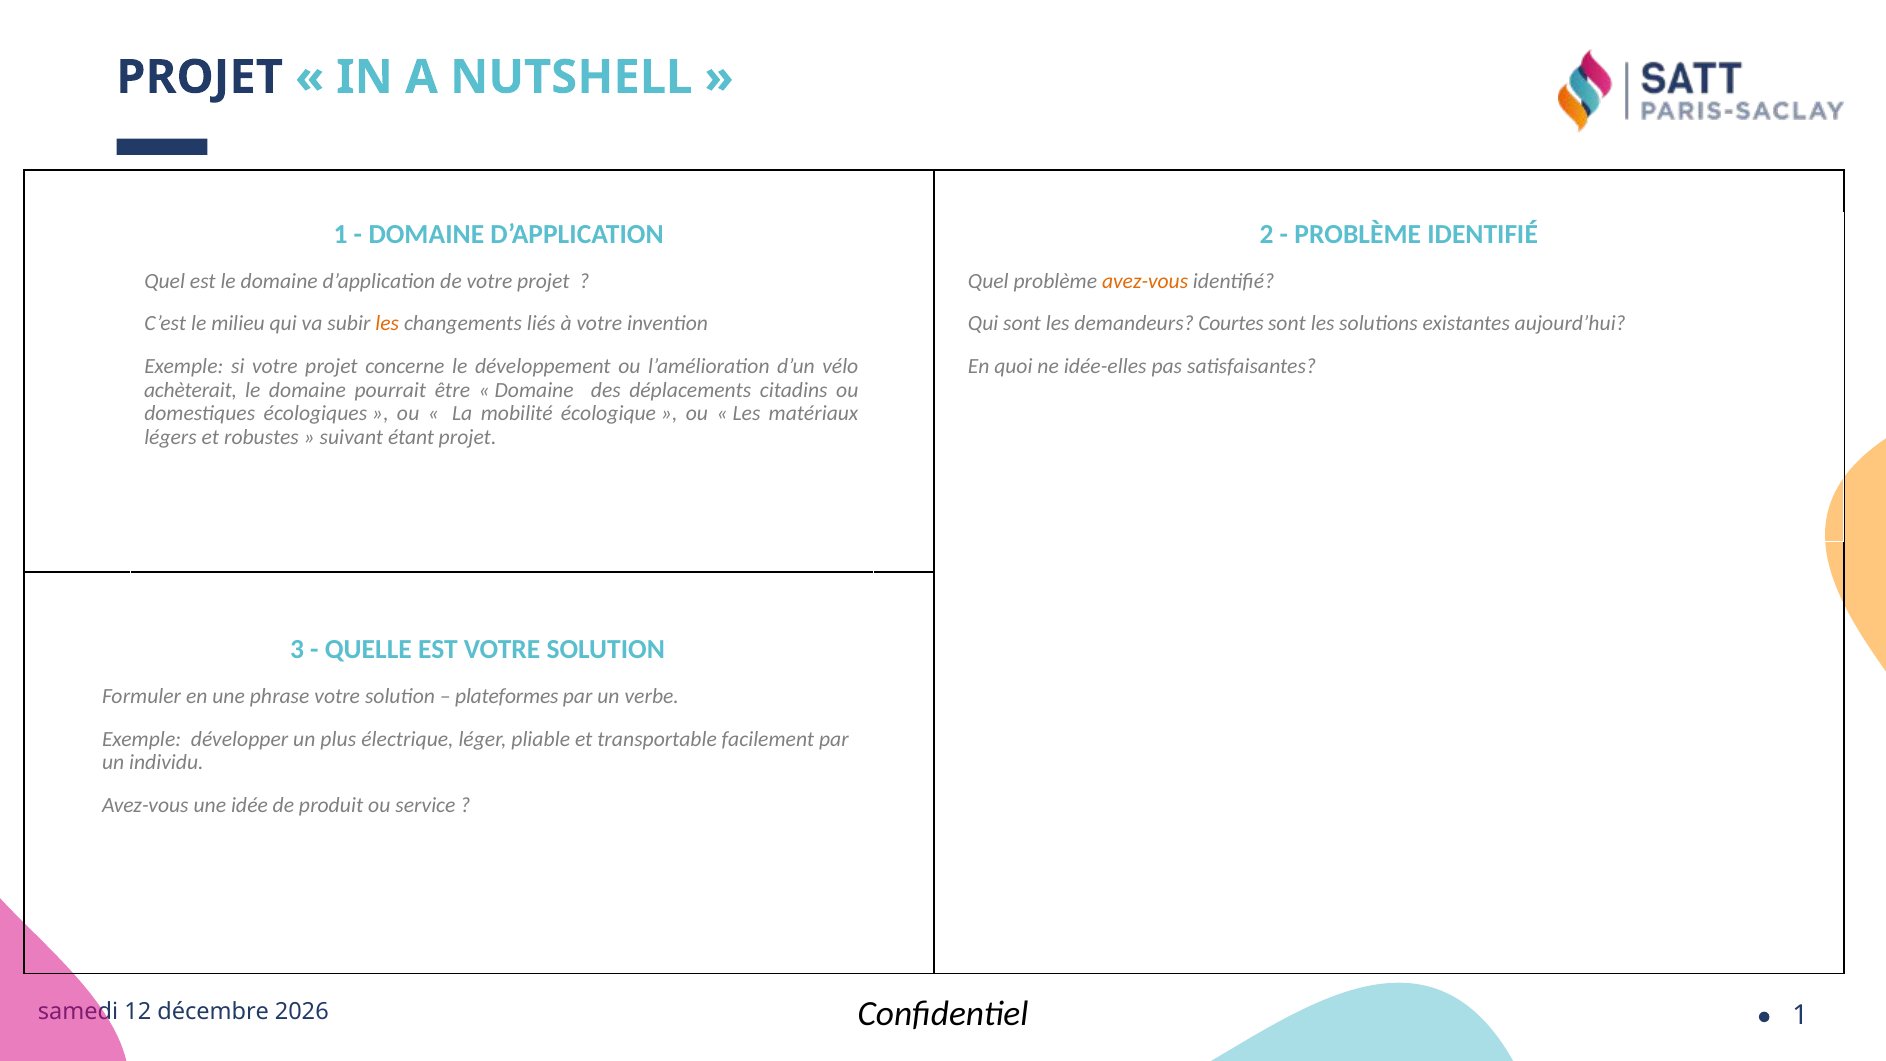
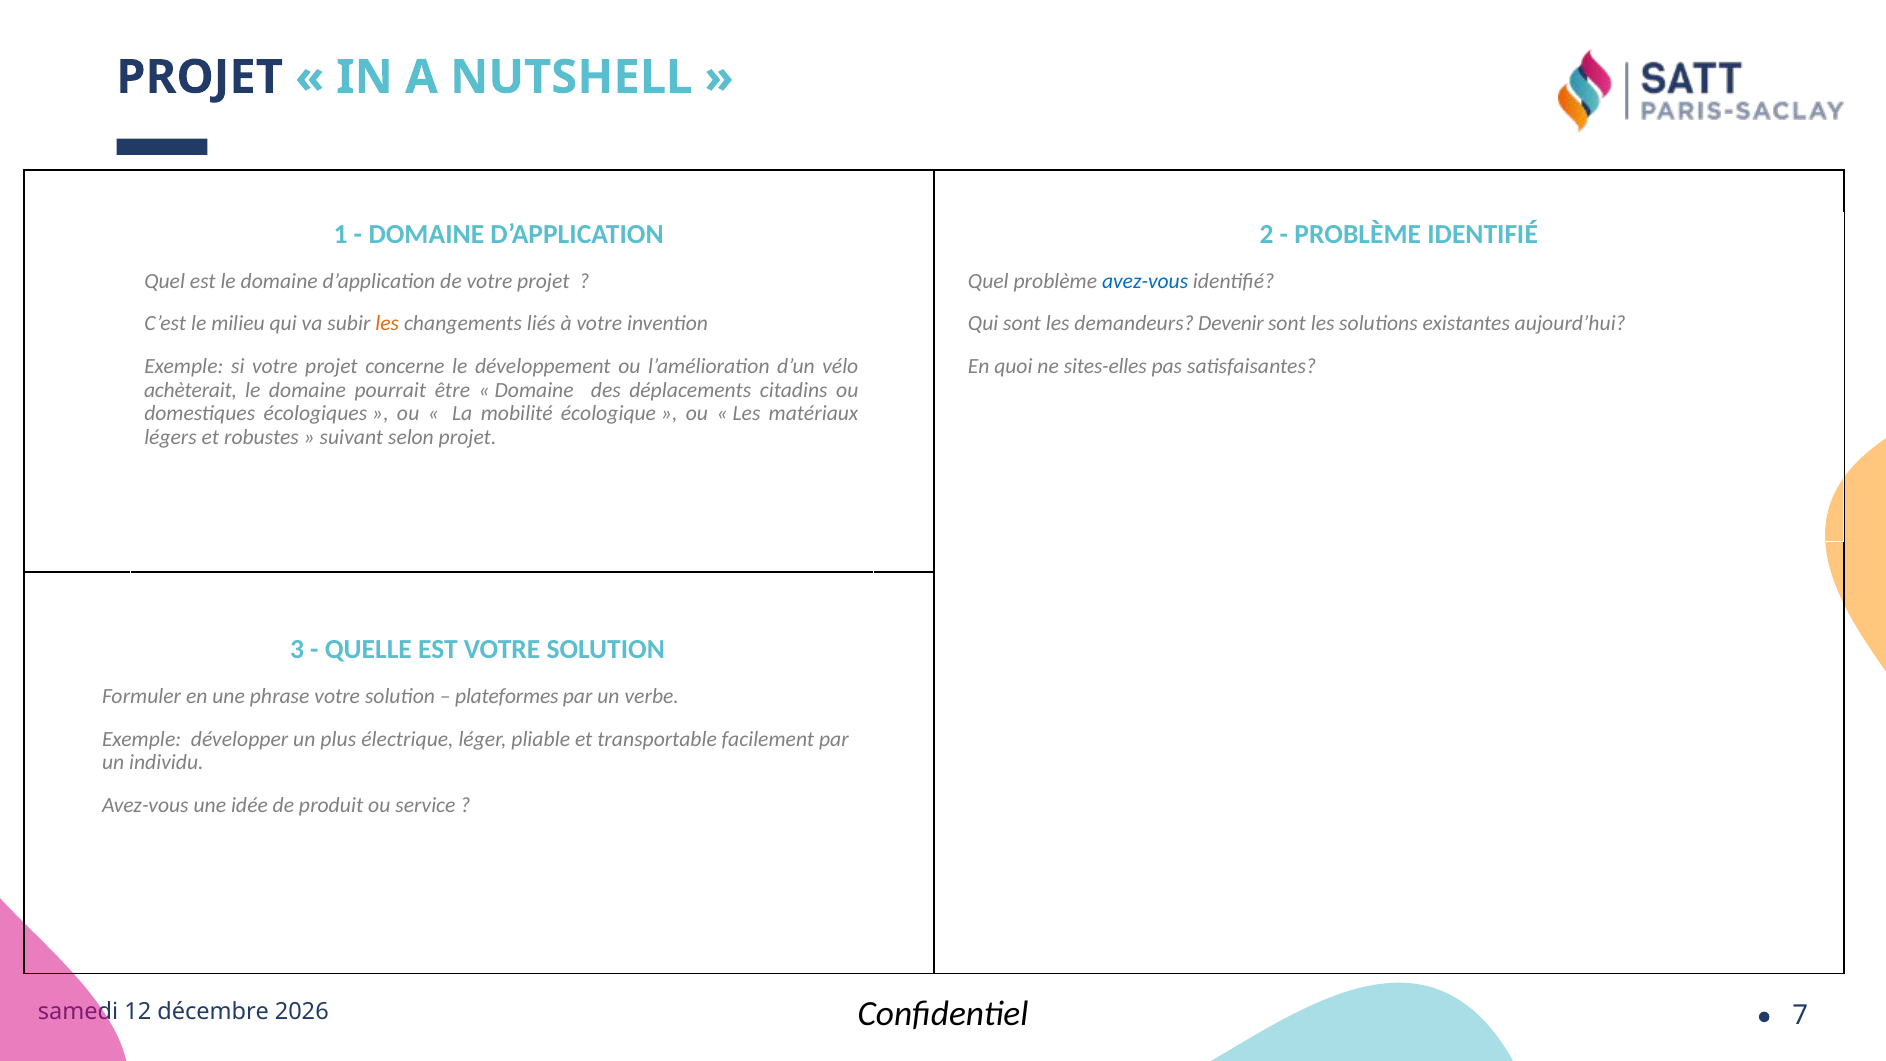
avez-vous at (1145, 281) colour: orange -> blue
Courtes: Courtes -> Devenir
idée-elles: idée-elles -> sites-elles
étant: étant -> selon
1 at (1800, 1016): 1 -> 7
